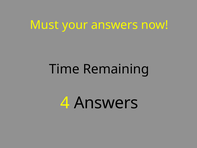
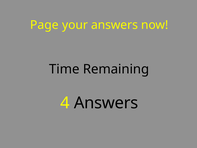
Must: Must -> Page
